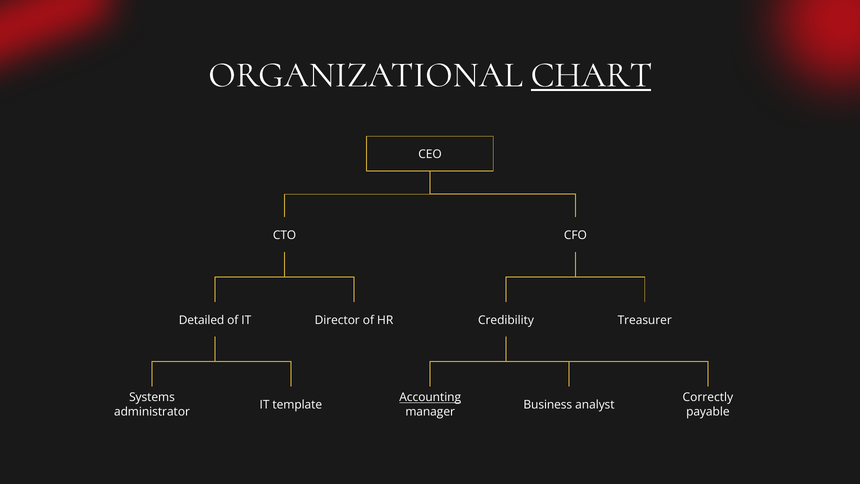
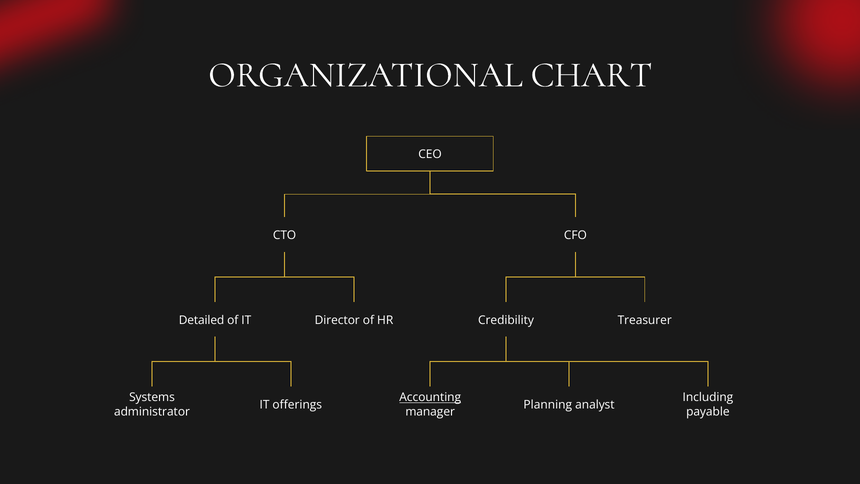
CHART underline: present -> none
Correctly: Correctly -> Including
template: template -> offerings
Business: Business -> Planning
